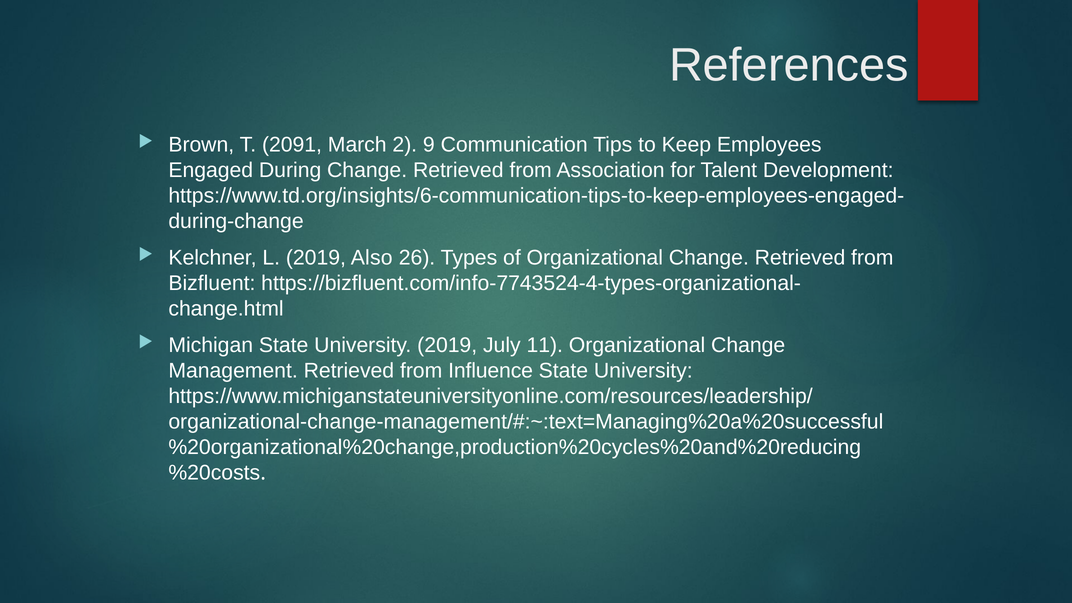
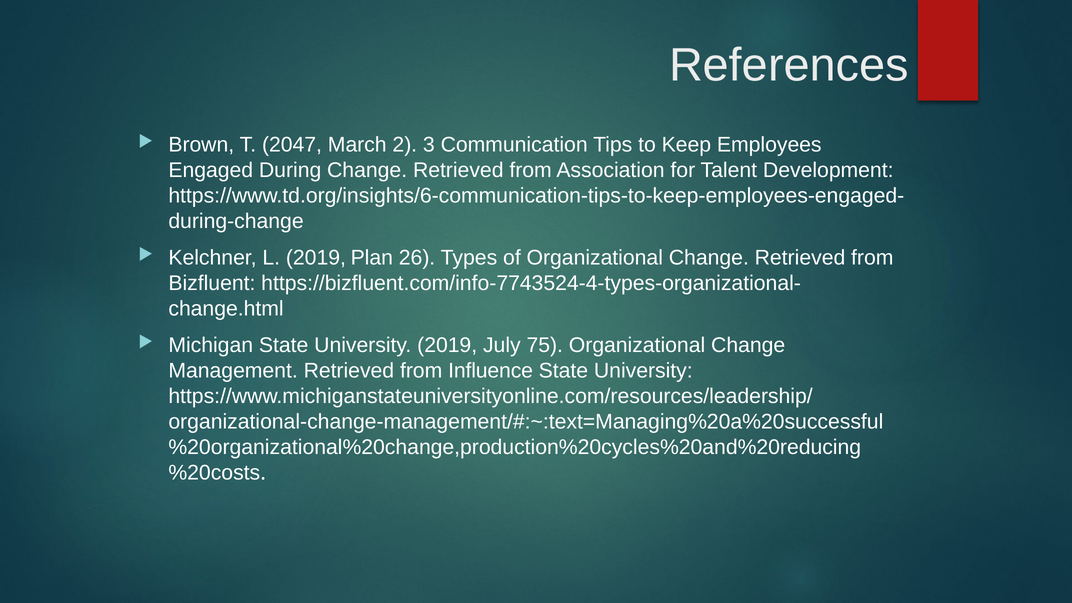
2091: 2091 -> 2047
9: 9 -> 3
Also: Also -> Plan
11: 11 -> 75
